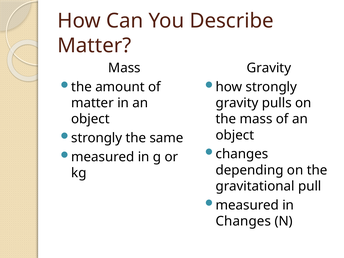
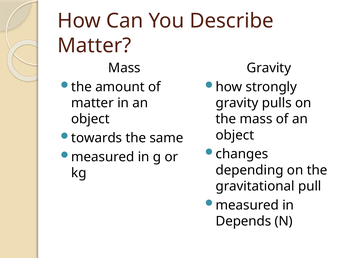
strongly at (97, 138): strongly -> towards
Changes at (243, 221): Changes -> Depends
